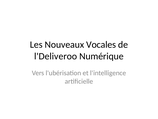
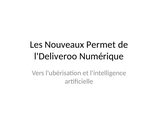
Vocales: Vocales -> Permet
